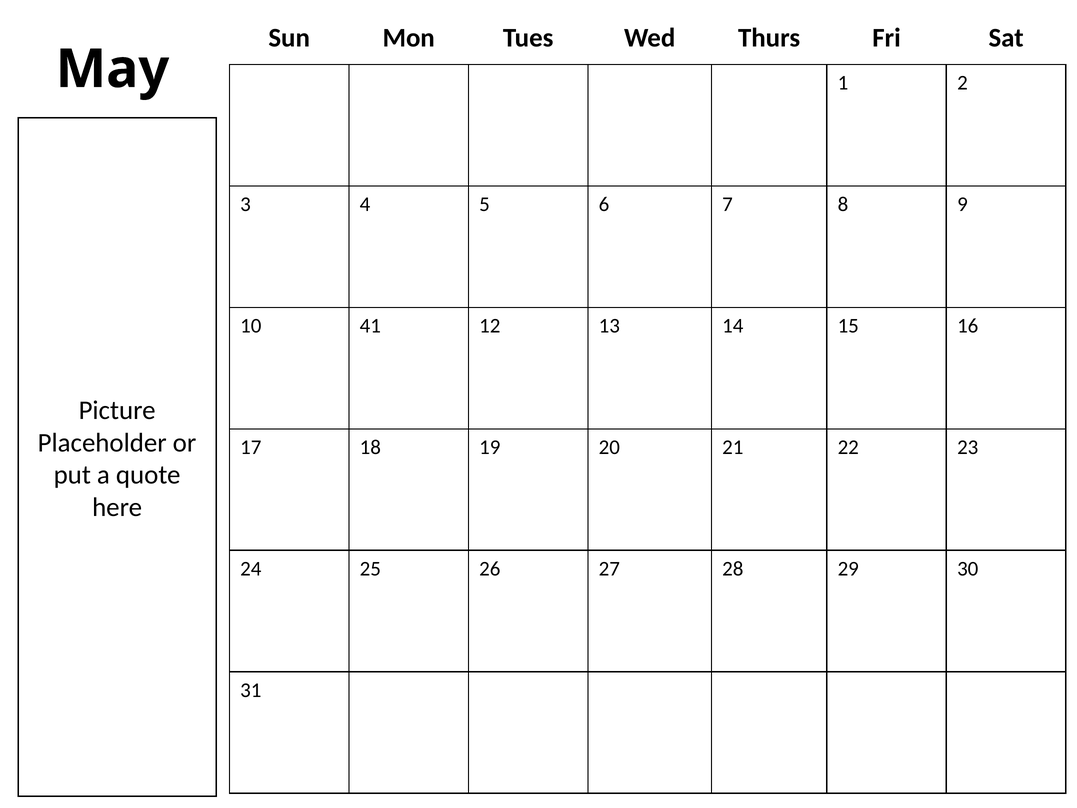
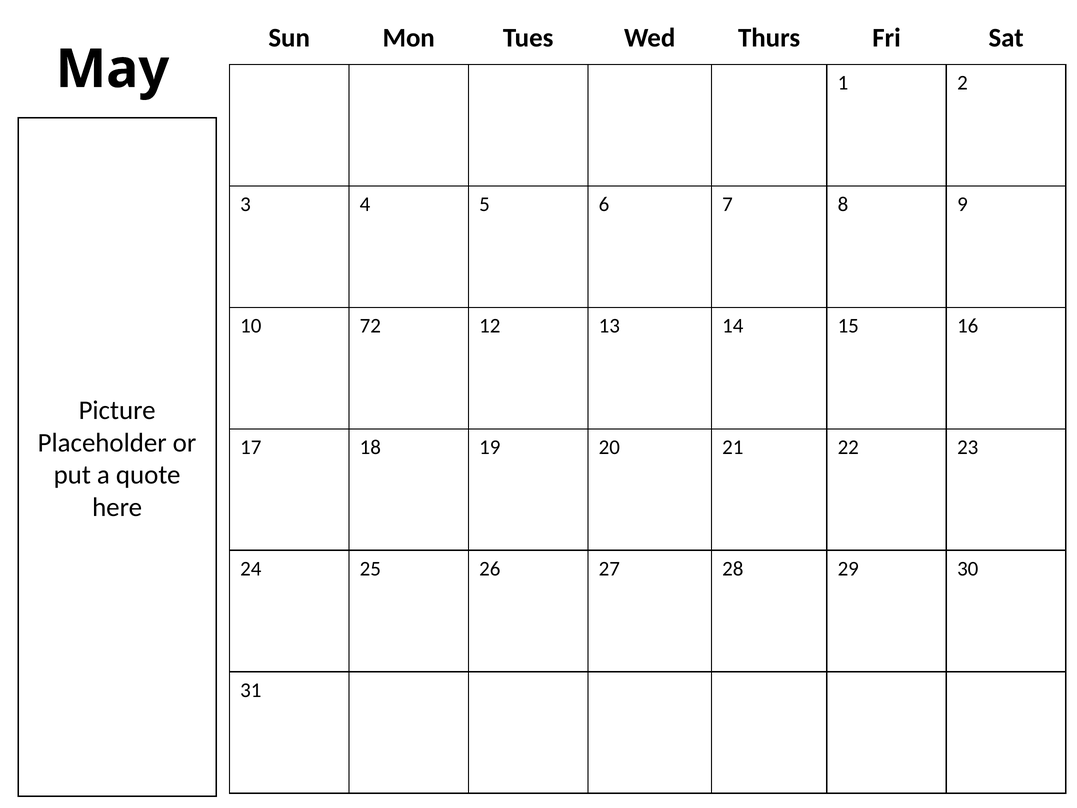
41: 41 -> 72
